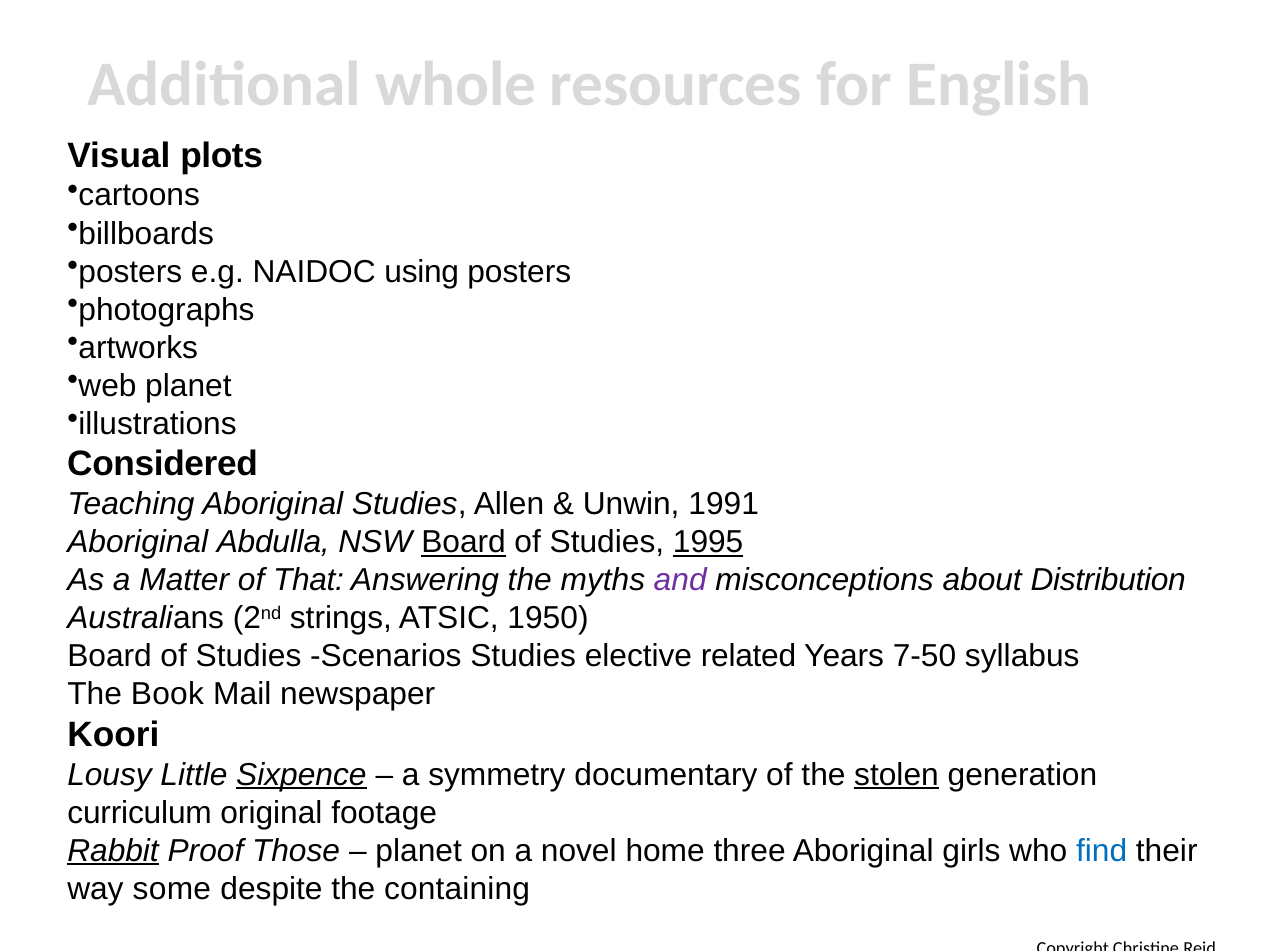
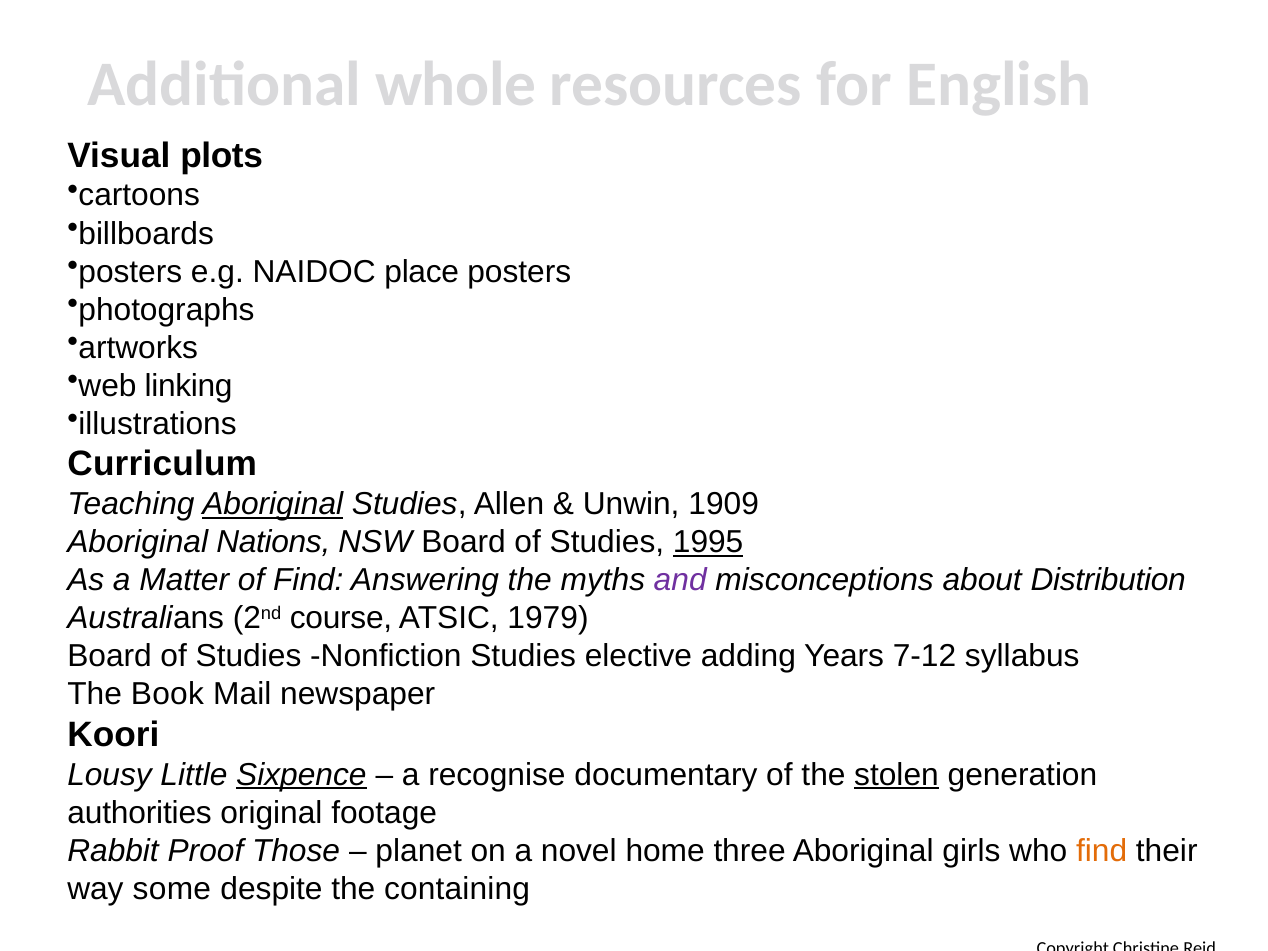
using: using -> place
web planet: planet -> linking
Considered: Considered -> Curriculum
Aboriginal at (273, 504) underline: none -> present
1991: 1991 -> 1909
Abdulla: Abdulla -> Nations
Board at (464, 542) underline: present -> none
of That: That -> Find
strings: strings -> course
1950: 1950 -> 1979
Scenarios: Scenarios -> Nonfiction
related: related -> adding
7-50: 7-50 -> 7-12
symmetry: symmetry -> recognise
curriculum: curriculum -> authorities
Rabbit underline: present -> none
find at (1102, 851) colour: blue -> orange
